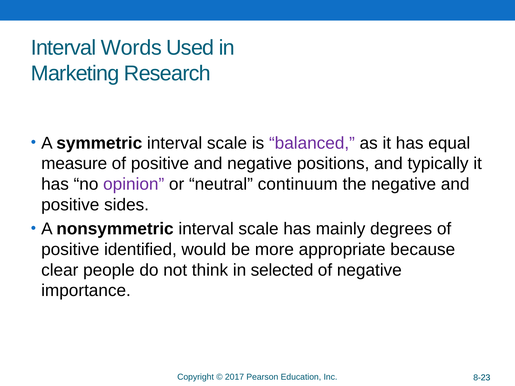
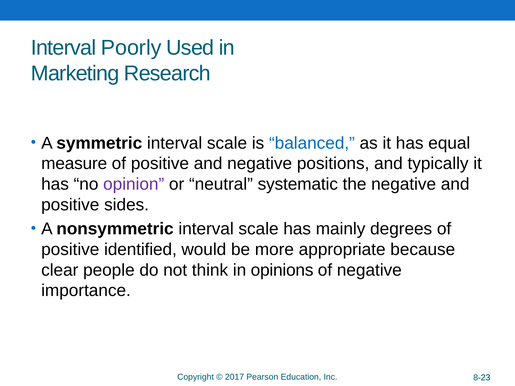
Words: Words -> Poorly
balanced colour: purple -> blue
continuum: continuum -> systematic
selected: selected -> opinions
